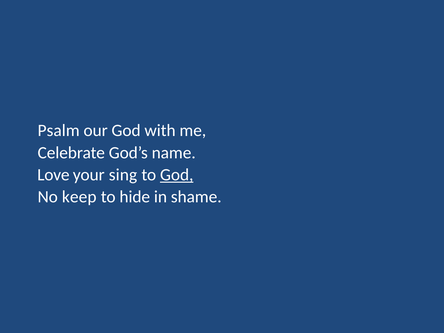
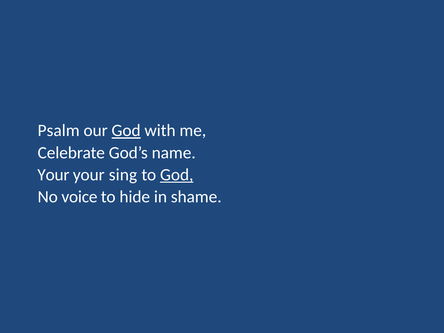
God at (126, 131) underline: none -> present
Love at (53, 175): Love -> Your
keep: keep -> voice
